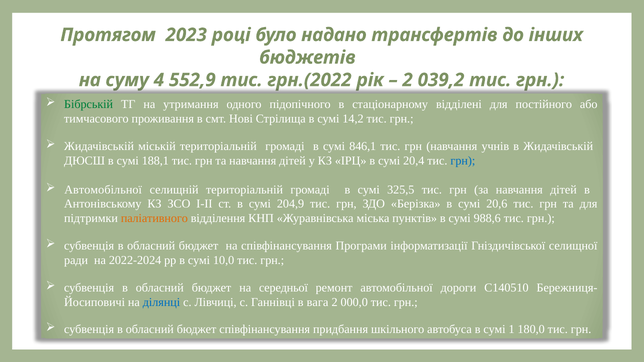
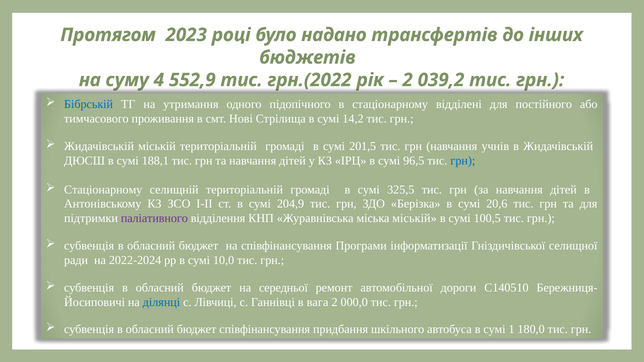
Бібрській colour: green -> blue
846,1: 846,1 -> 201,5
20,4: 20,4 -> 96,5
Автомобільної at (103, 190): Автомобільної -> Стаціонарному
паліативного colour: orange -> purple
міська пунктів: пунктів -> міській
988,6: 988,6 -> 100,5
